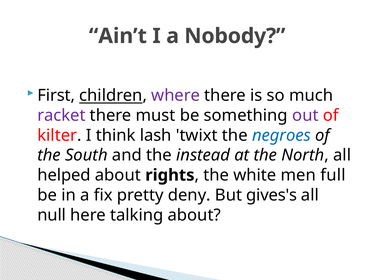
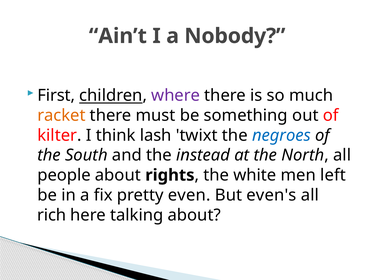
racket colour: purple -> orange
out colour: purple -> black
helped: helped -> people
full: full -> left
deny: deny -> even
gives's: gives's -> even's
null: null -> rich
